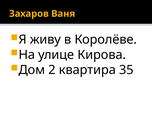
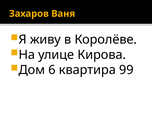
2: 2 -> 6
35: 35 -> 99
